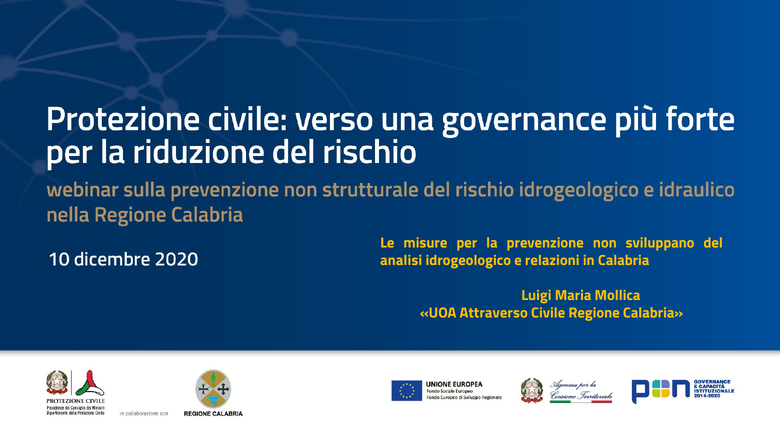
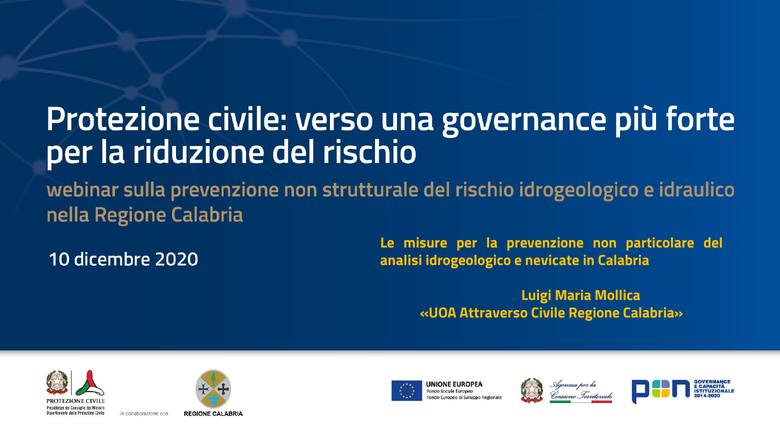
sviluppano: sviluppano -> particolare
relazioni: relazioni -> nevicate
